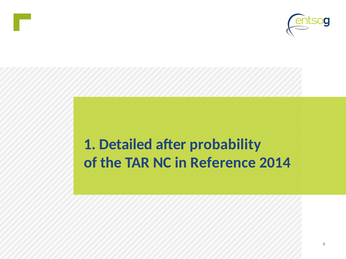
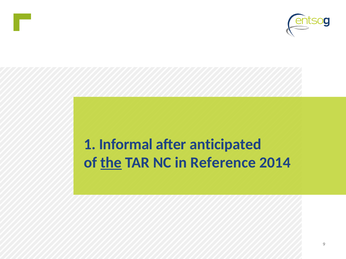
Detailed: Detailed -> Informal
probability: probability -> anticipated
the underline: none -> present
